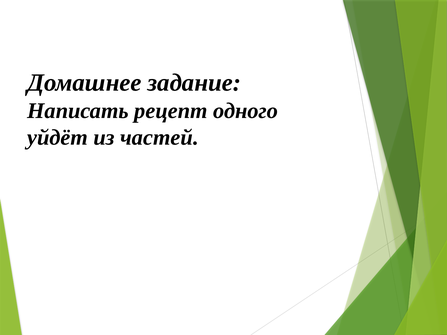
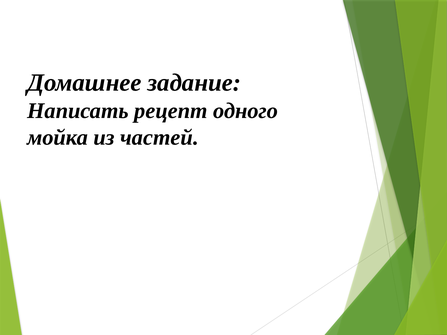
уйдёт: уйдёт -> мойка
